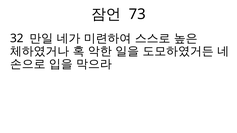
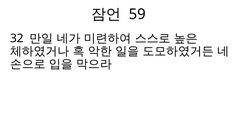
73: 73 -> 59
